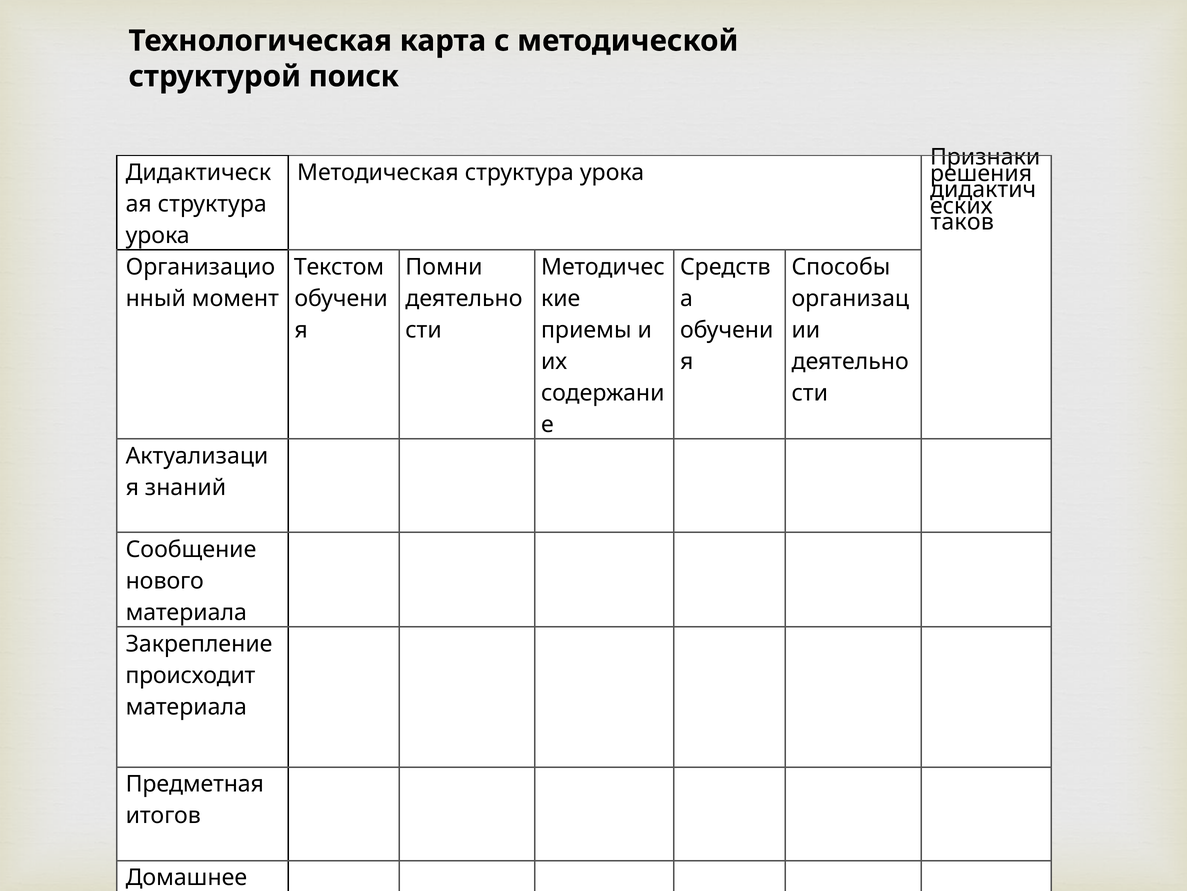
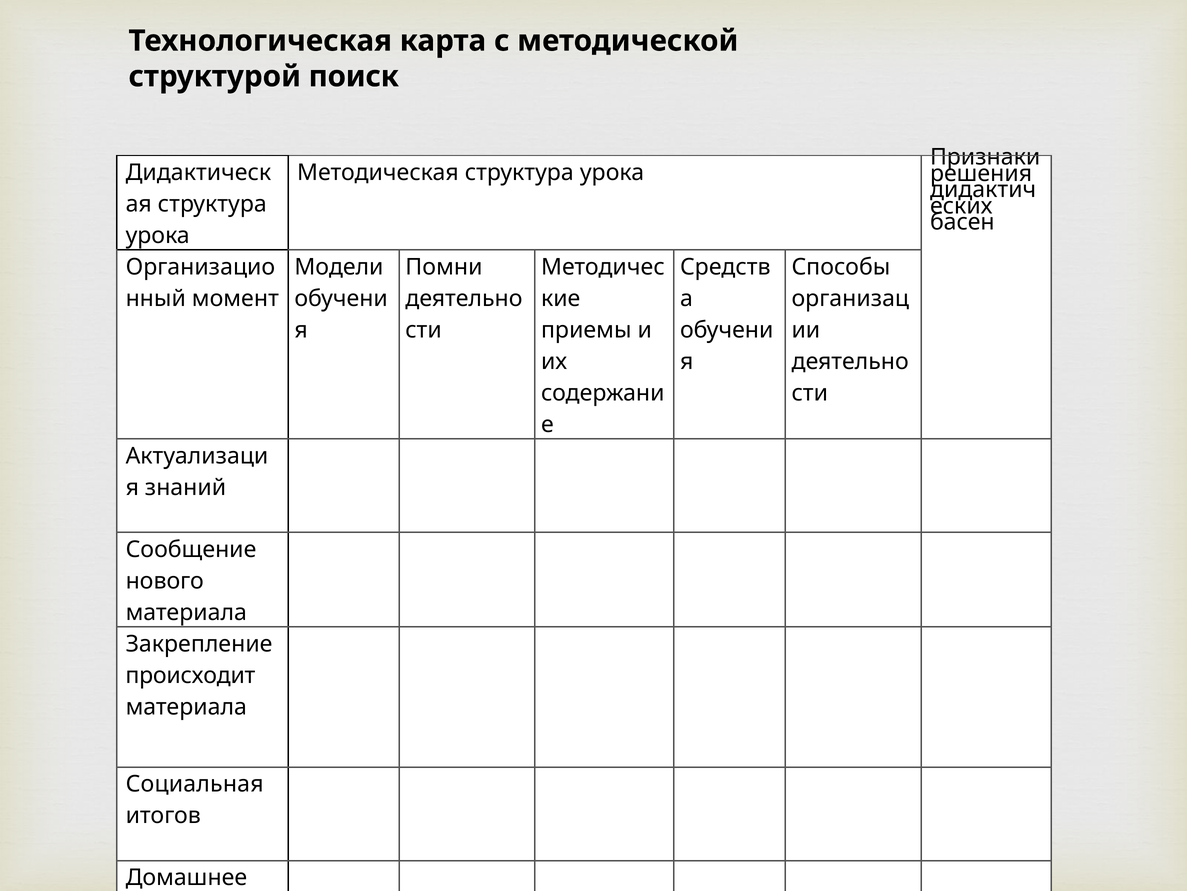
таков: таков -> басен
Текстом: Текстом -> Модели
Предметная: Предметная -> Социальная
